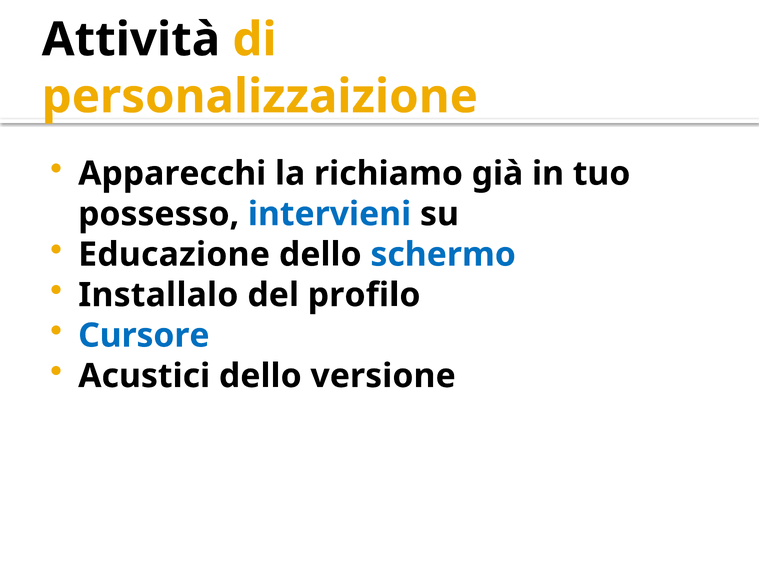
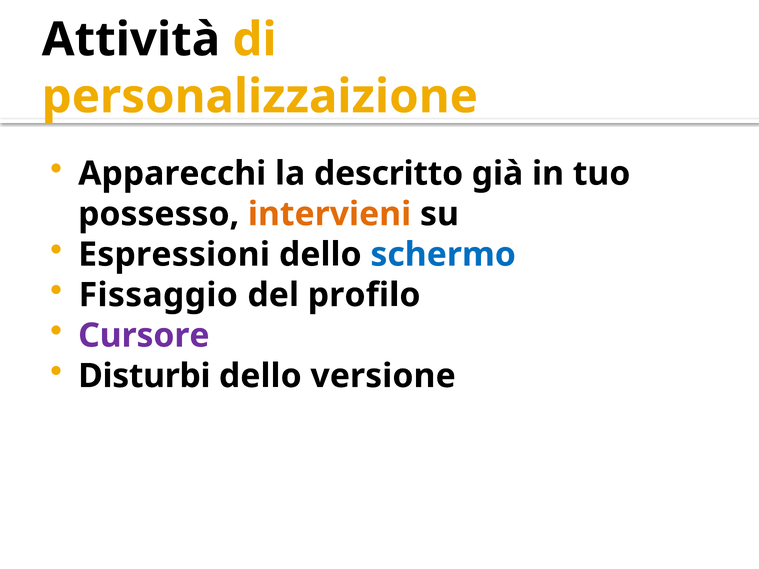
richiamo: richiamo -> descritto
intervieni colour: blue -> orange
Educazione: Educazione -> Espressioni
Installalo: Installalo -> Fissaggio
Cursore colour: blue -> purple
Acustici: Acustici -> Disturbi
